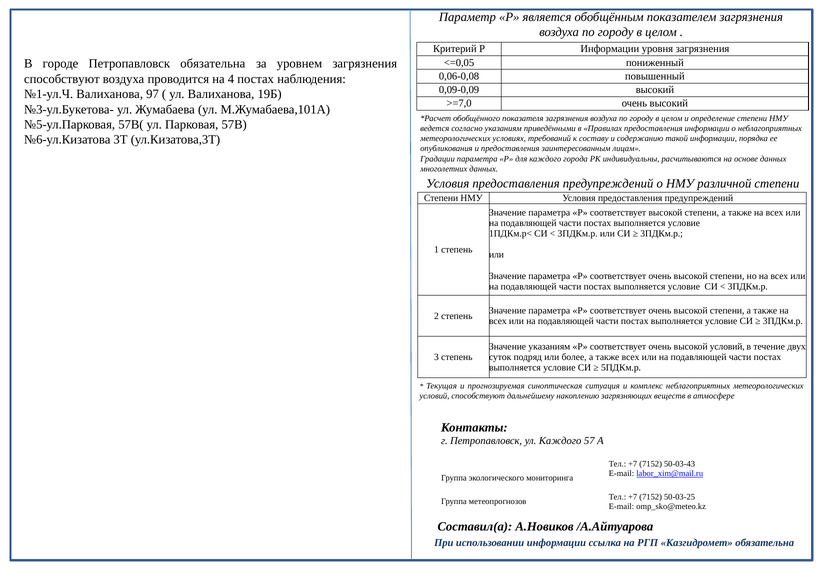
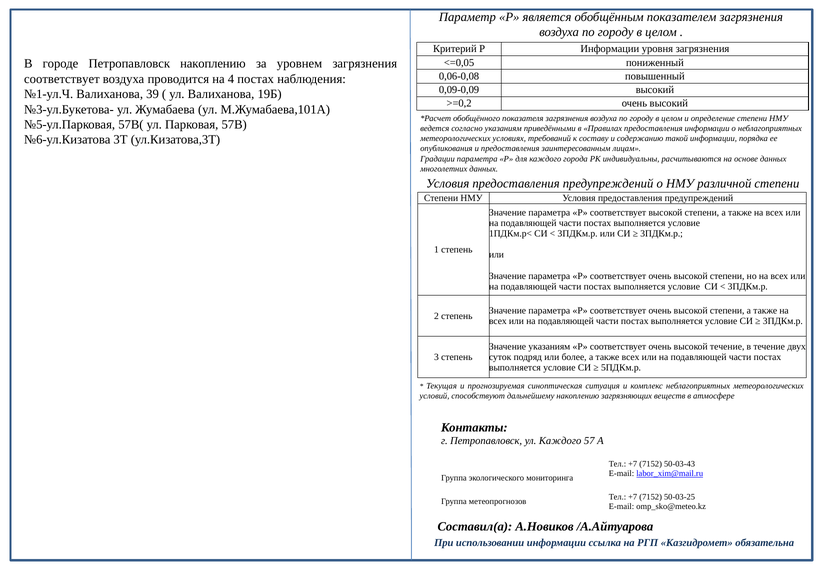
Петропавловск обязательна: обязательна -> накоплению
способствуют at (62, 79): способствуют -> соответствует
97: 97 -> 39
>=7,0: >=7,0 -> >=0,2
высокой условий: условий -> течение
